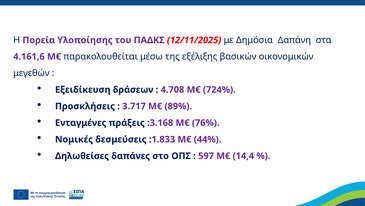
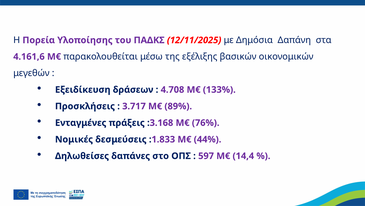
724%: 724% -> 133%
